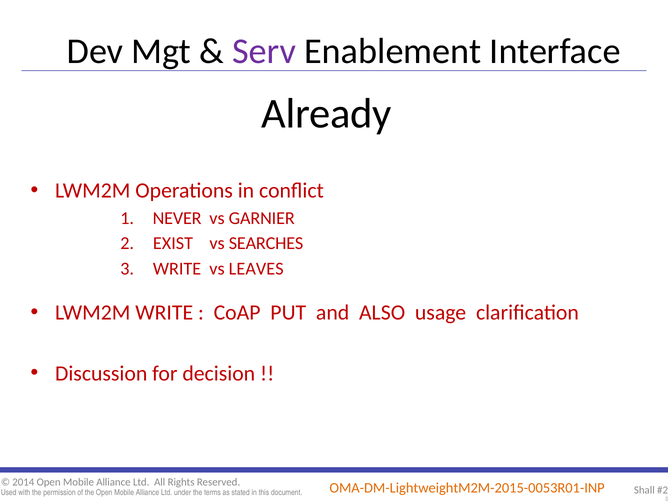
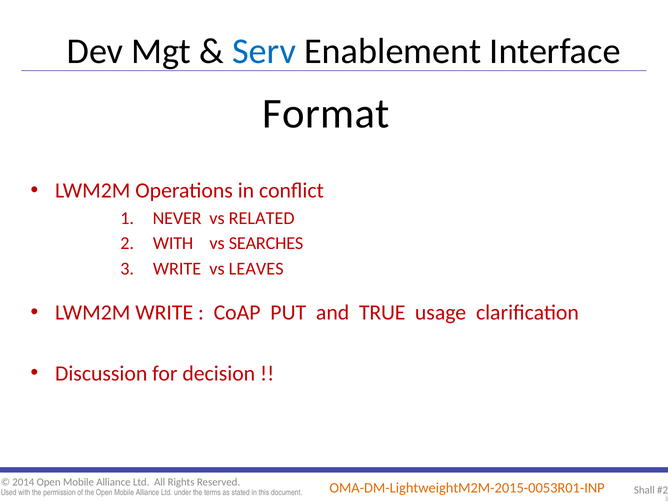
Serv colour: purple -> blue
Already: Already -> Format
GARNIER: GARNIER -> RELATED
2 EXIST: EXIST -> WITH
ALSO: ALSO -> TRUE
